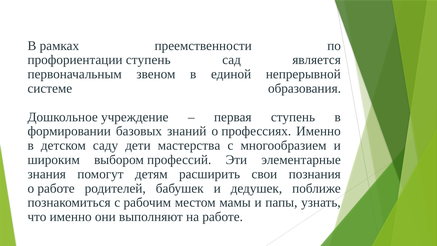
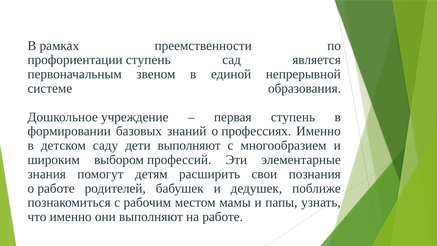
дети мастерства: мастерства -> выполняют
